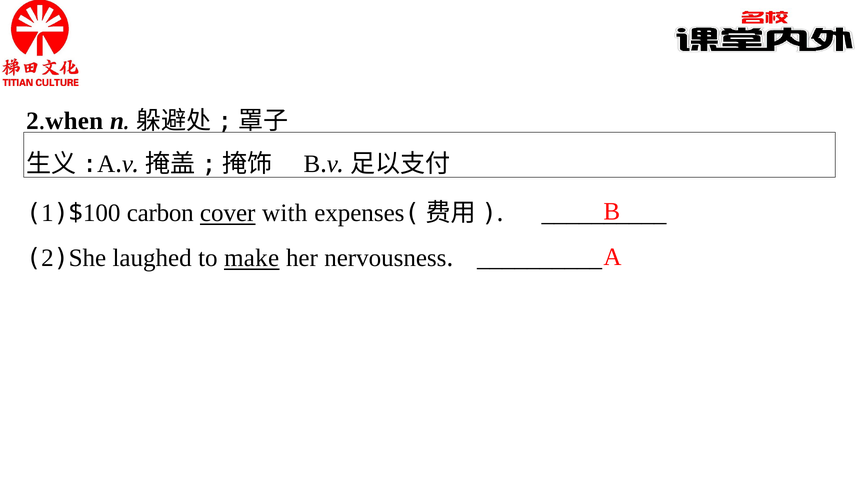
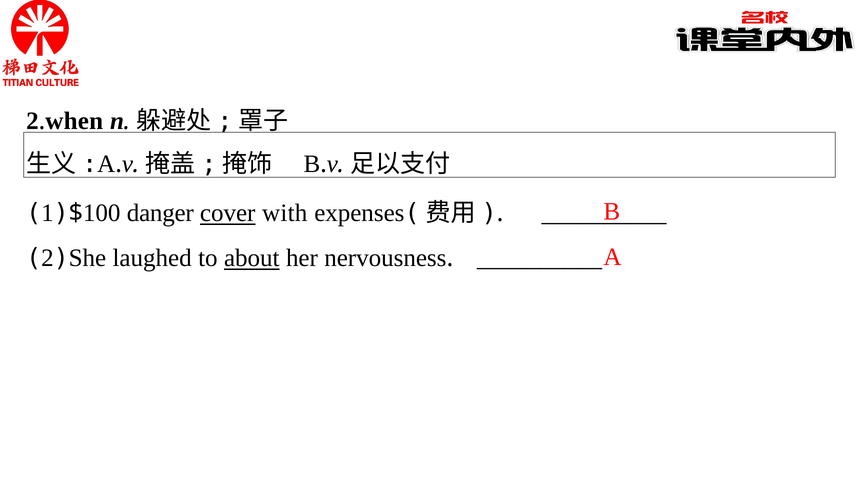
carbon: carbon -> danger
make: make -> about
